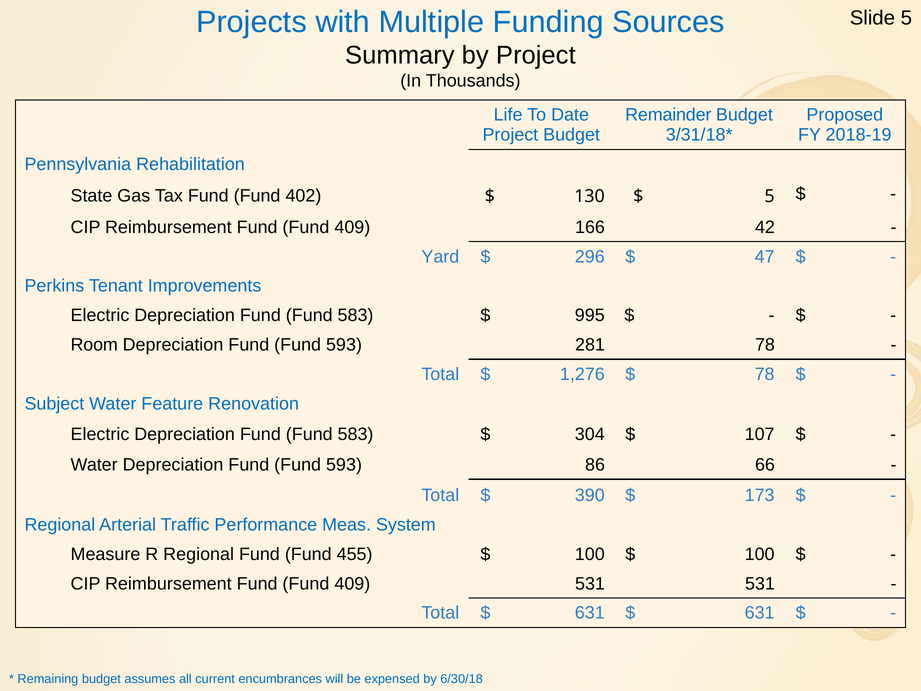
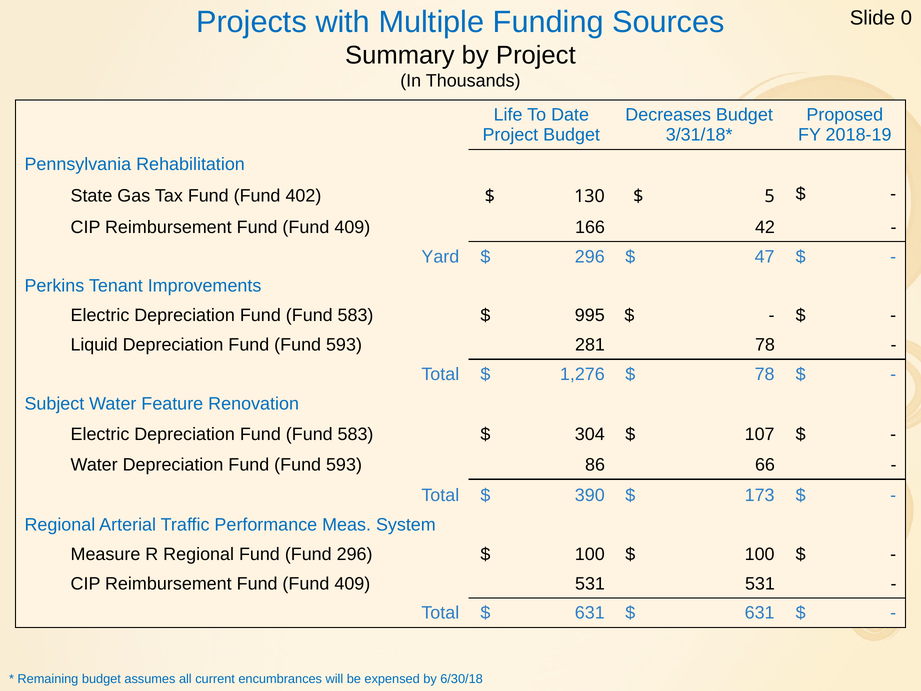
Slide 5: 5 -> 0
Remainder: Remainder -> Decreases
Room: Room -> Liquid
Fund 455: 455 -> 296
